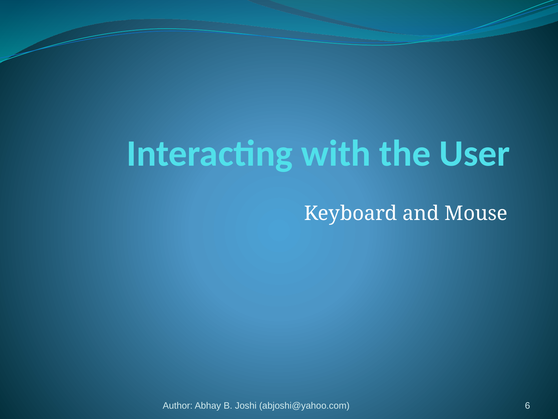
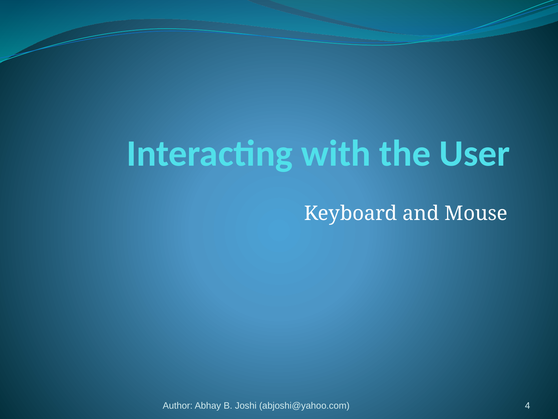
6: 6 -> 4
